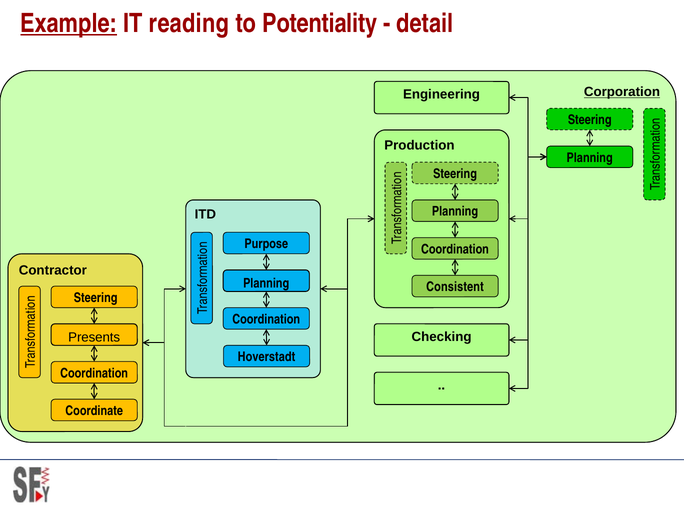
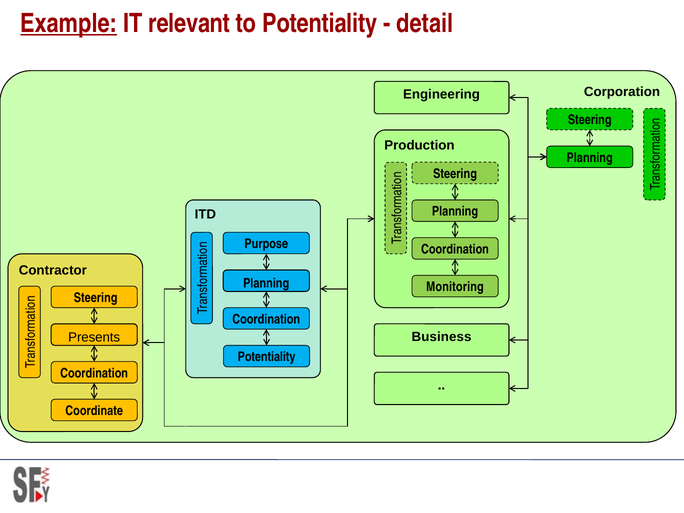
reading: reading -> relevant
Corporation underline: present -> none
Consistent: Consistent -> Monitoring
Checking: Checking -> Business
Hoverstadt at (267, 357): Hoverstadt -> Potentiality
